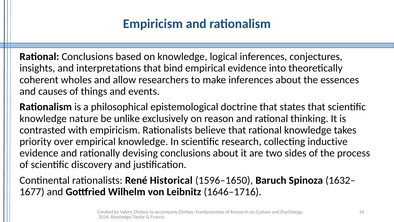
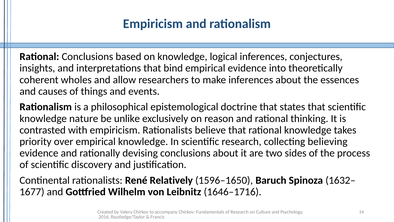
inductive: inductive -> believing
Historical: Historical -> Relatively
